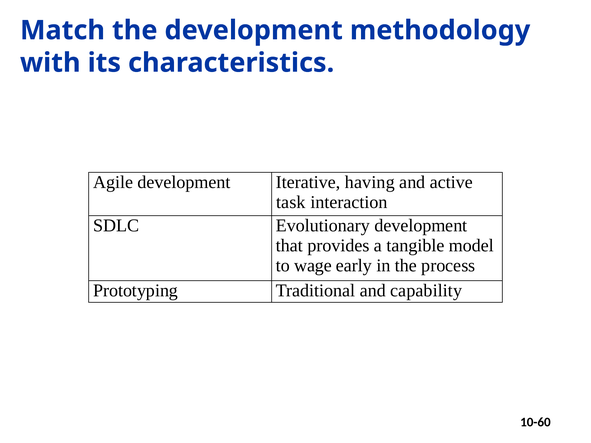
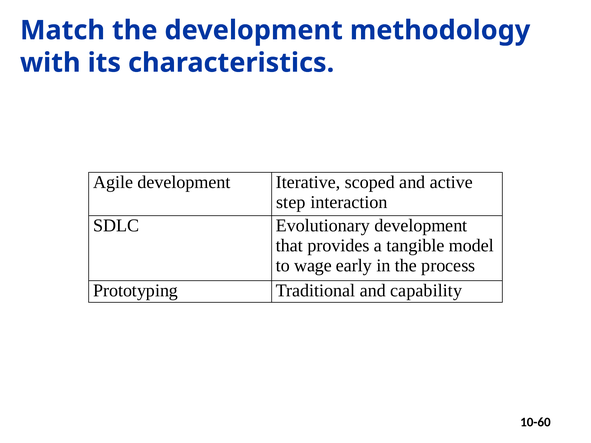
having: having -> scoped
task: task -> step
